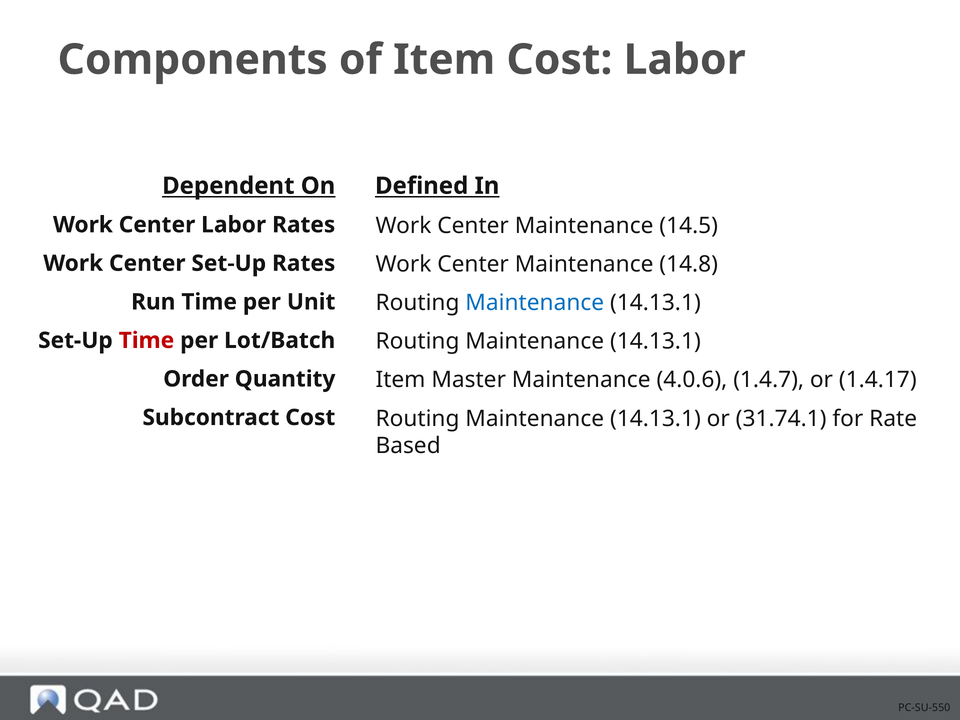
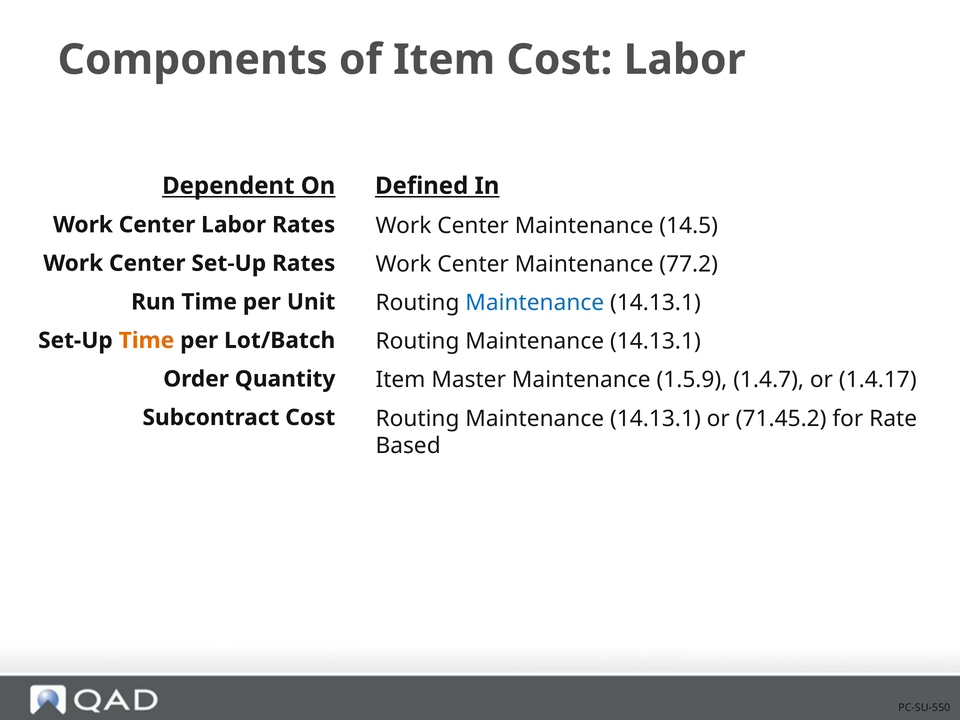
14.8: 14.8 -> 77.2
Time at (146, 340) colour: red -> orange
4.0.6: 4.0.6 -> 1.5.9
31.74.1: 31.74.1 -> 71.45.2
